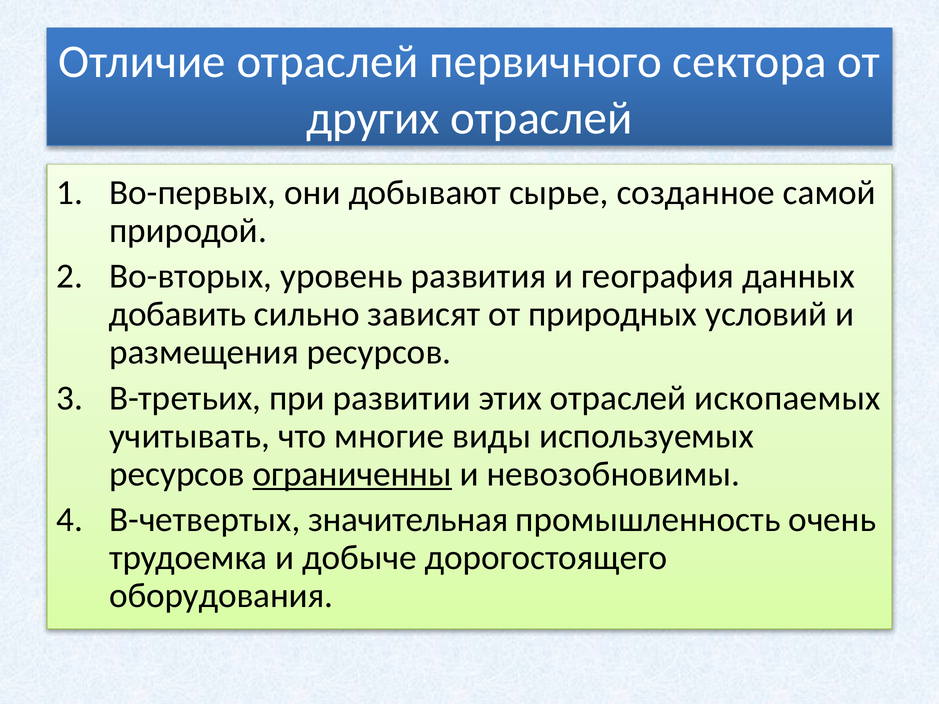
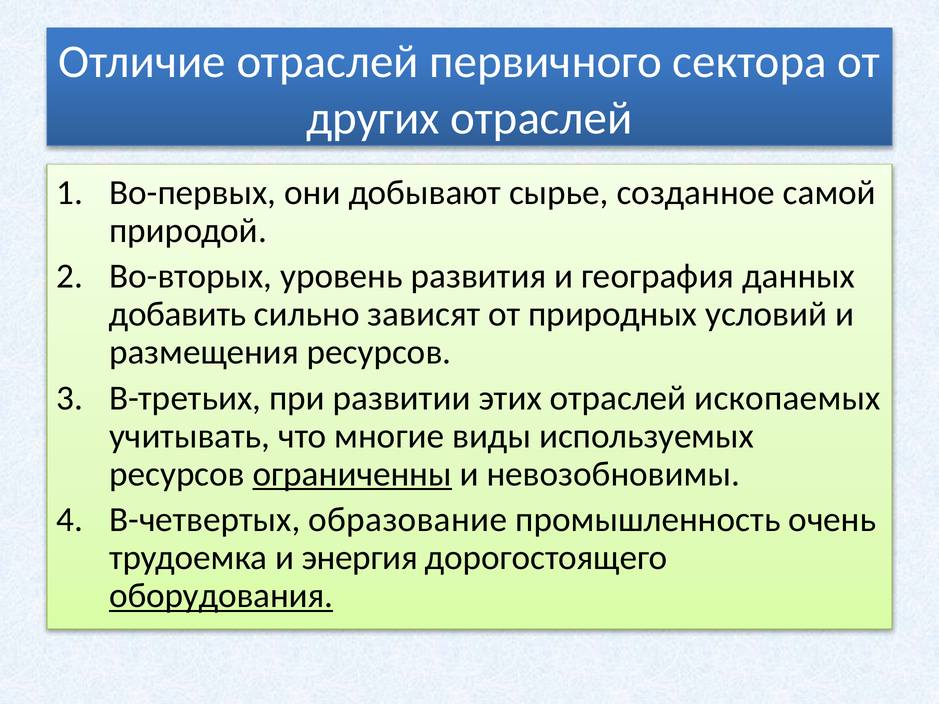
значительная: значительная -> образование
добыче: добыче -> энергия
оборудования underline: none -> present
